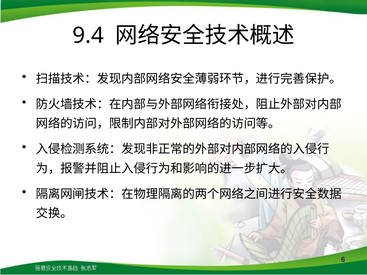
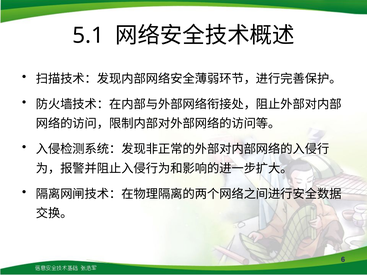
9.4: 9.4 -> 5.1
